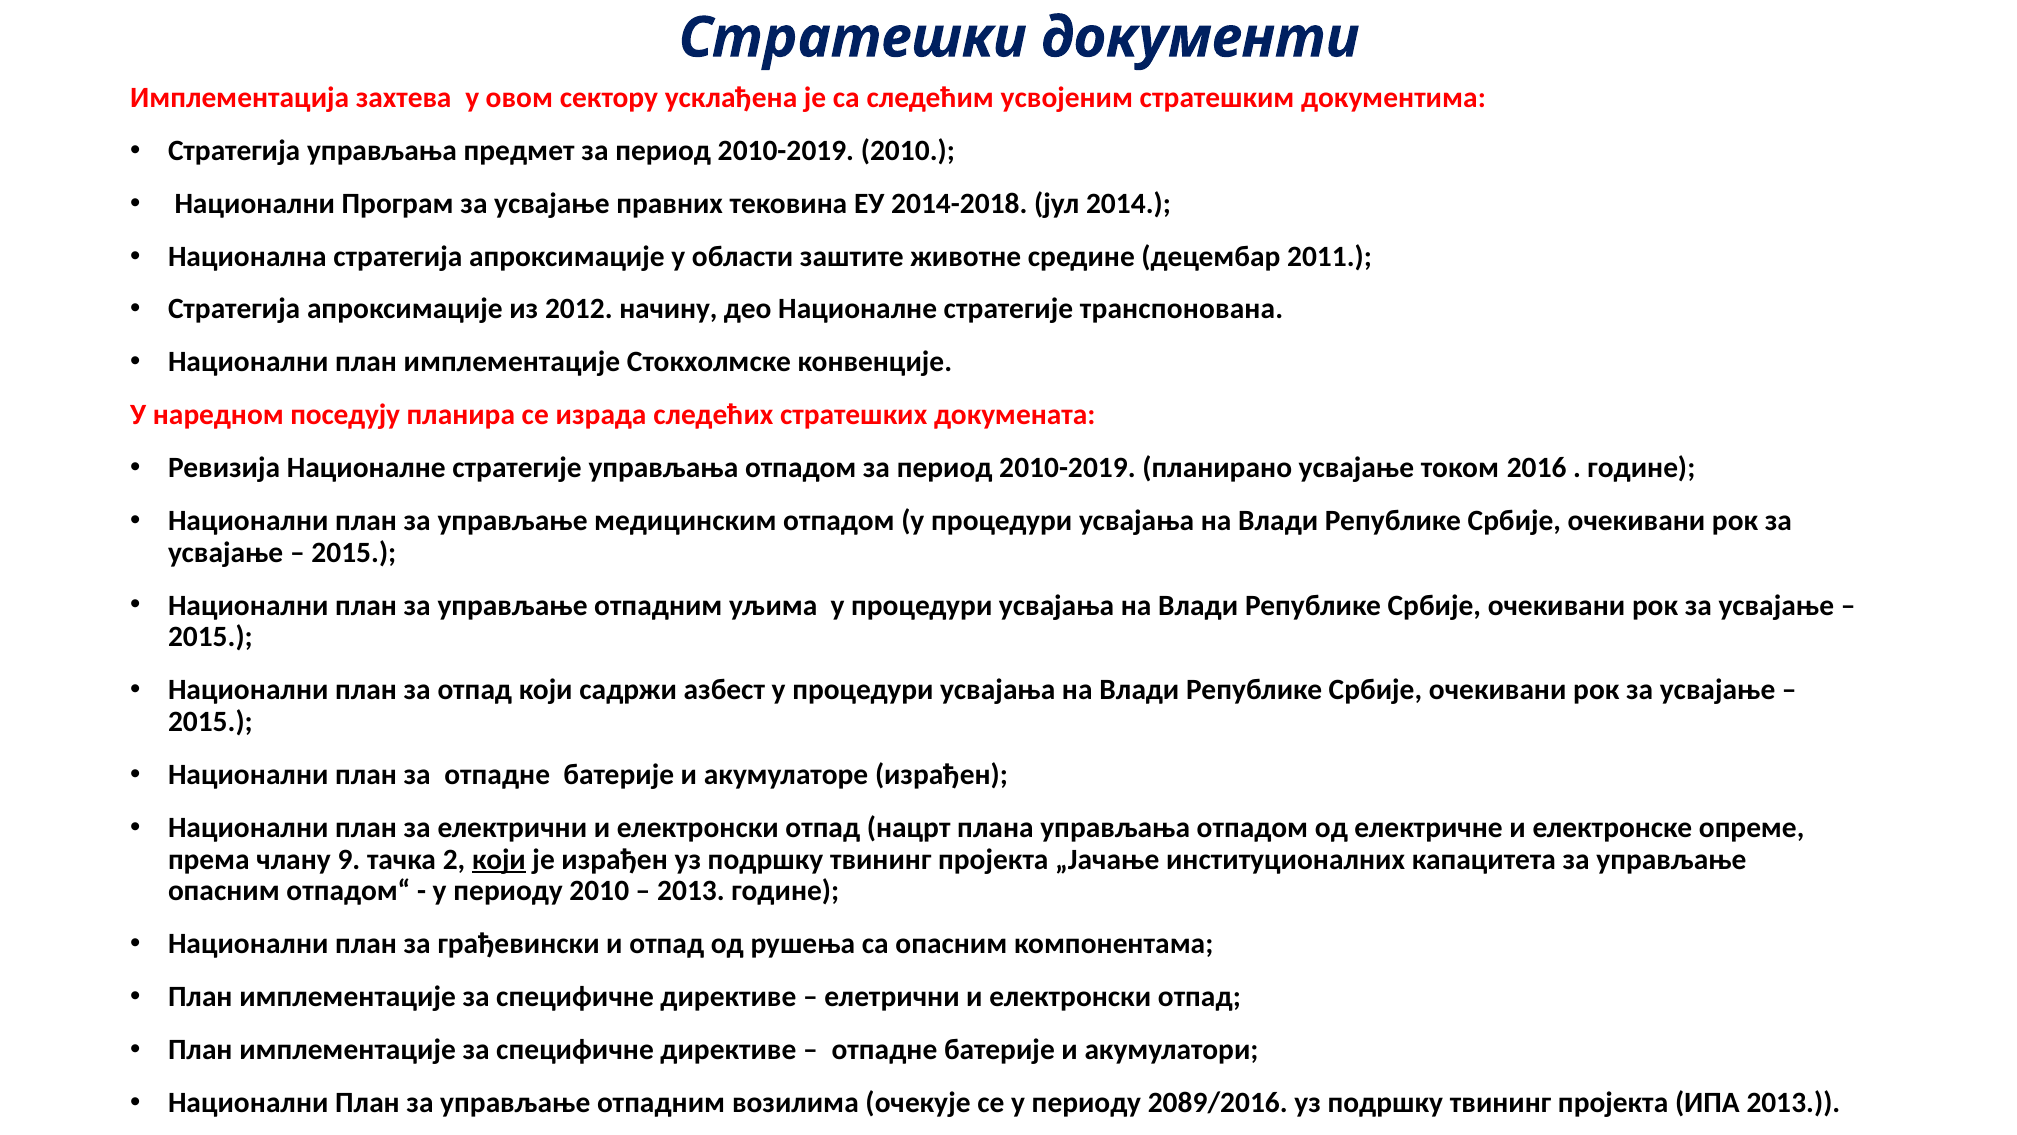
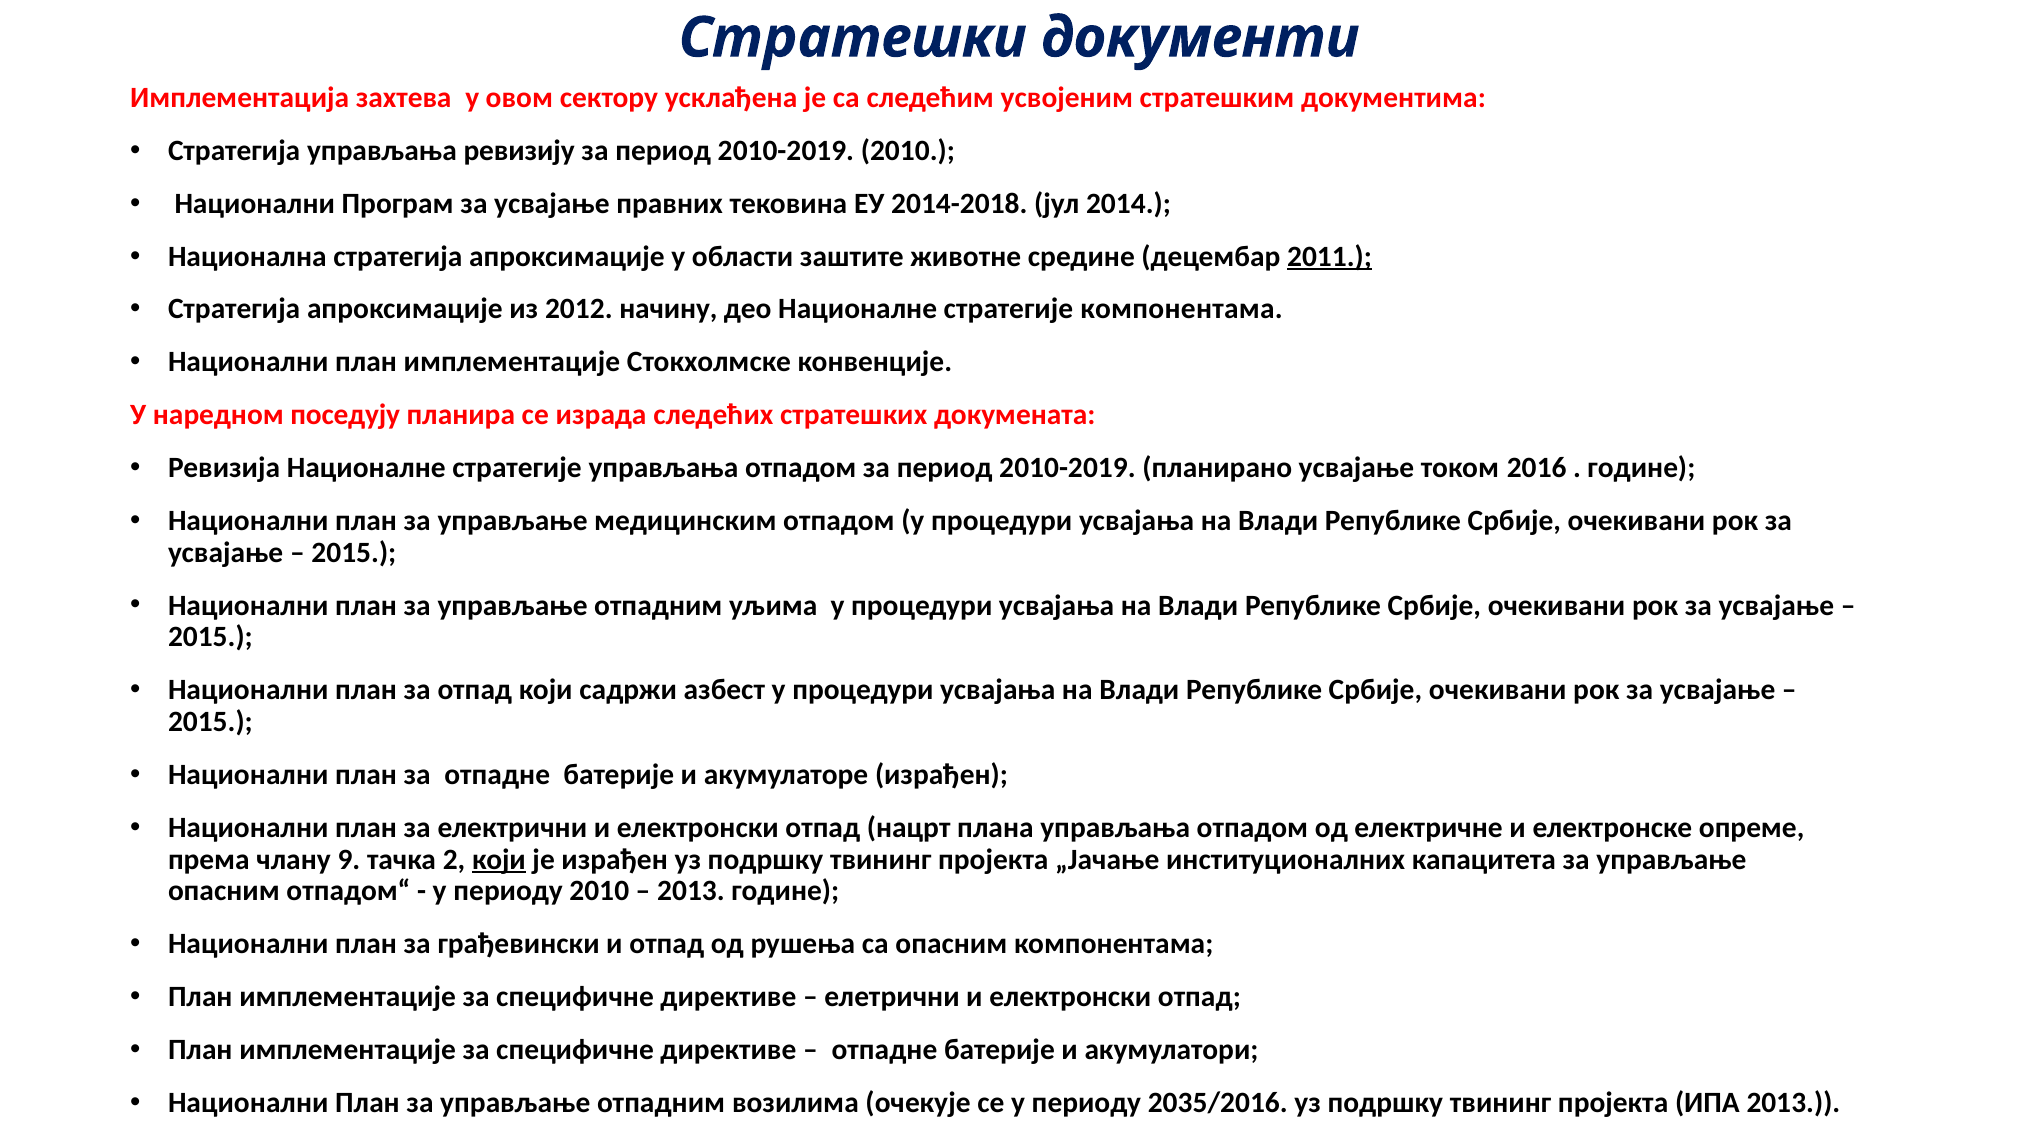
предмет: предмет -> ревизију
2011 underline: none -> present
стратегије транспонована: транспонована -> компонентама
2089/2016: 2089/2016 -> 2035/2016
